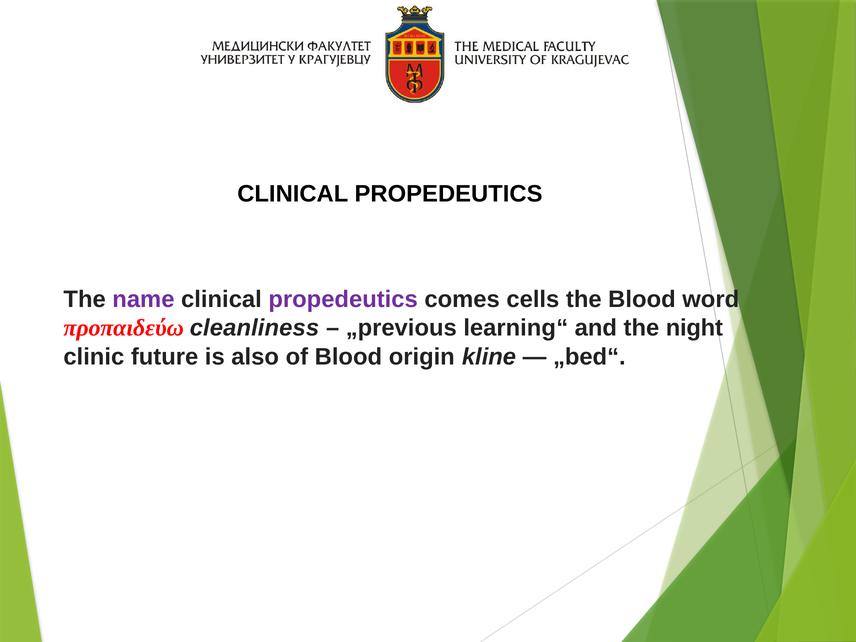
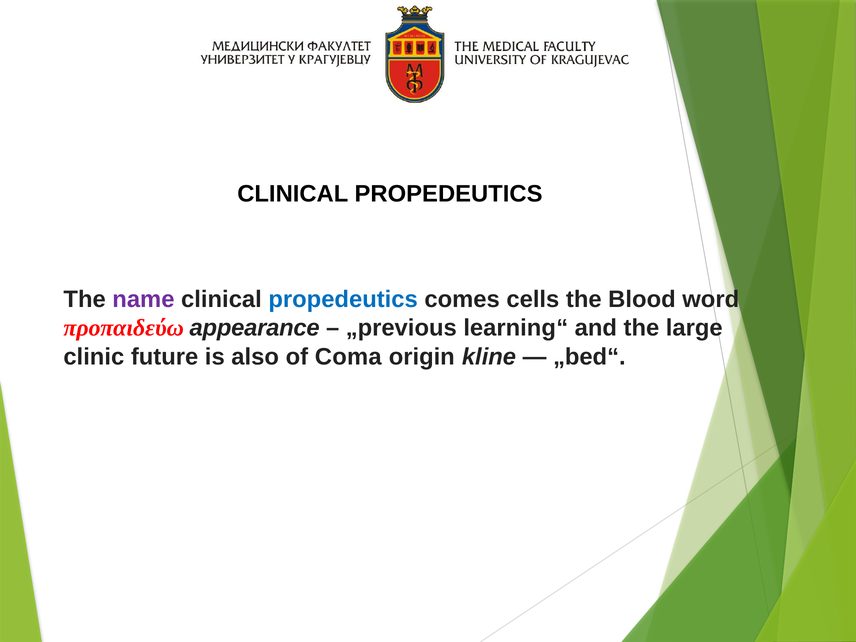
propedeutics at (343, 300) colour: purple -> blue
cleanliness: cleanliness -> appearance
night: night -> large
of Blood: Blood -> Coma
